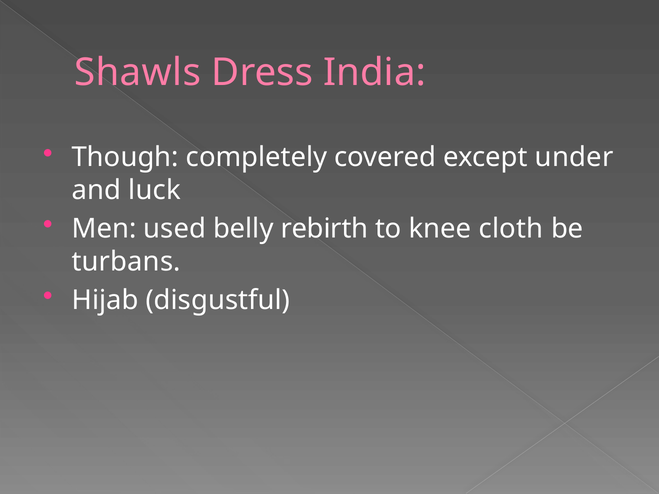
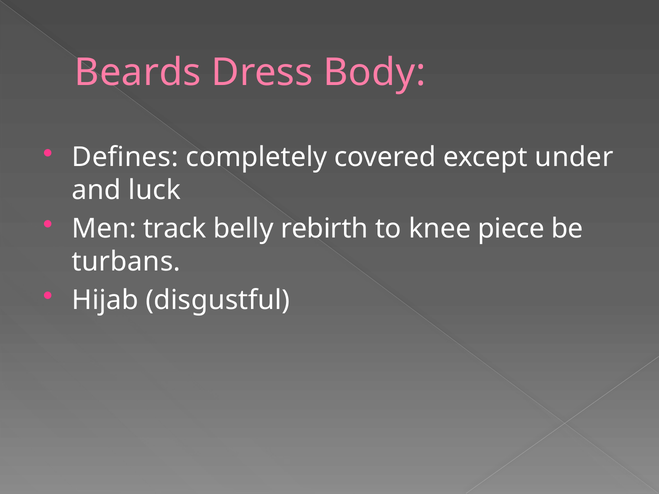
Shawls: Shawls -> Beards
India: India -> Body
Though: Though -> Defines
used: used -> track
cloth: cloth -> piece
